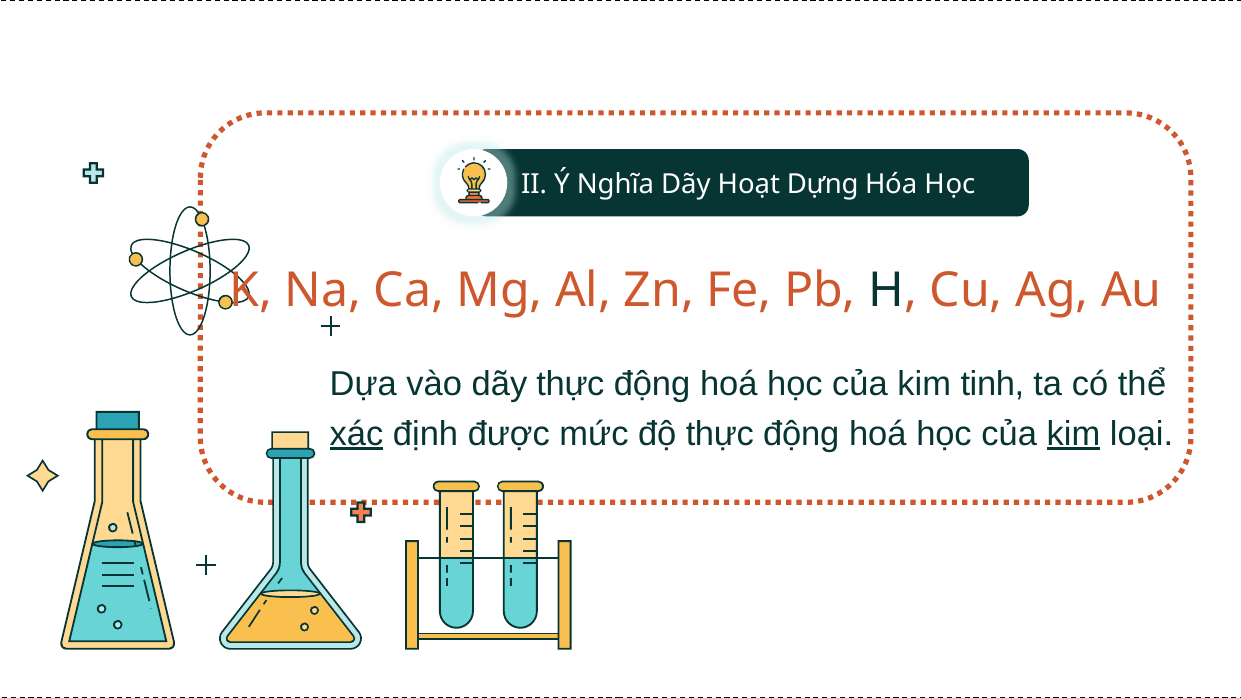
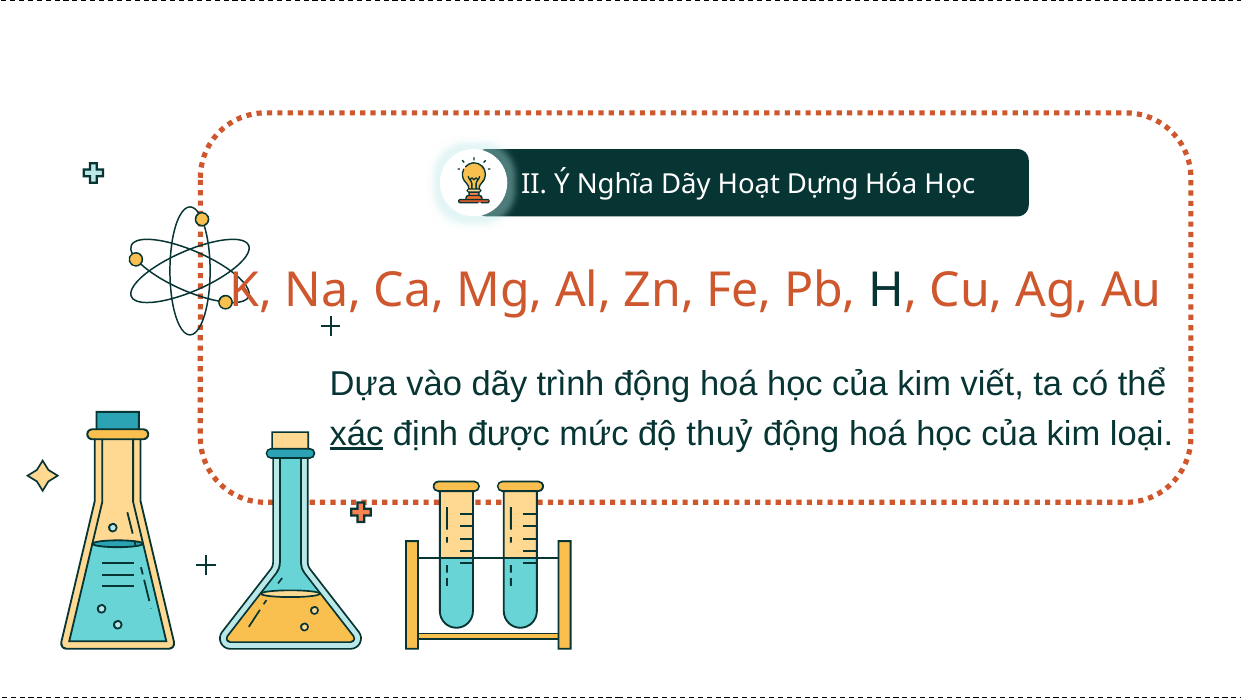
dãy thực: thực -> trình
tinh: tinh -> viết
độ thực: thực -> thuỷ
kim at (1073, 434) underline: present -> none
